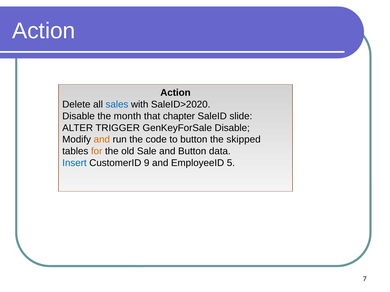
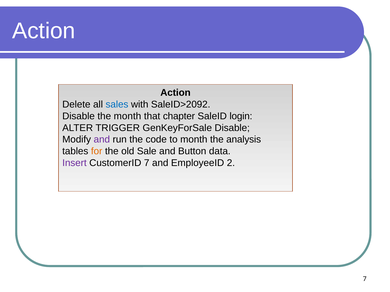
SaleID>2020: SaleID>2020 -> SaleID>2092
slide: slide -> login
and at (102, 140) colour: orange -> purple
to button: button -> month
skipped: skipped -> analysis
Insert colour: blue -> purple
CustomerID 9: 9 -> 7
5: 5 -> 2
